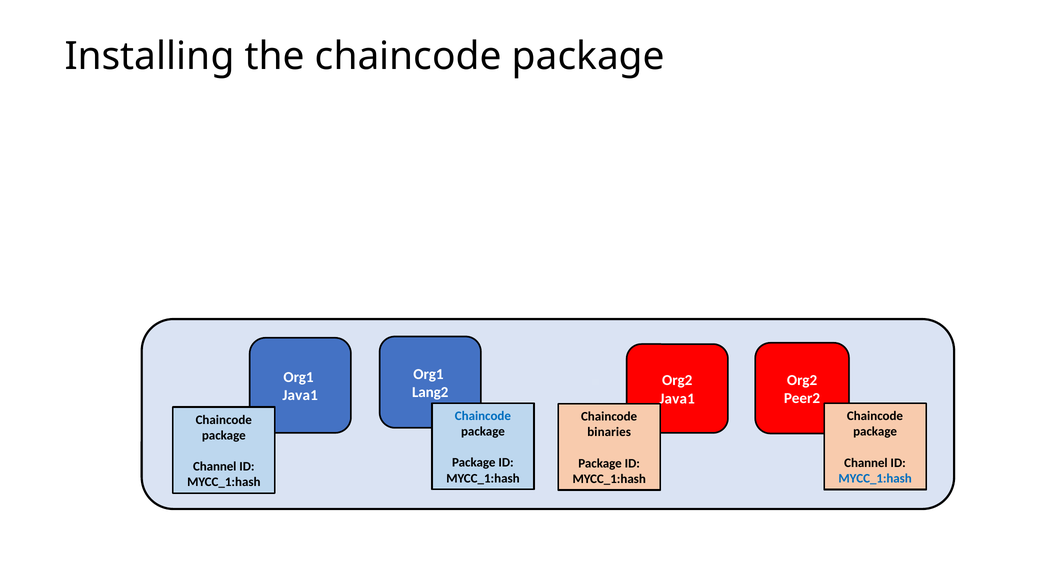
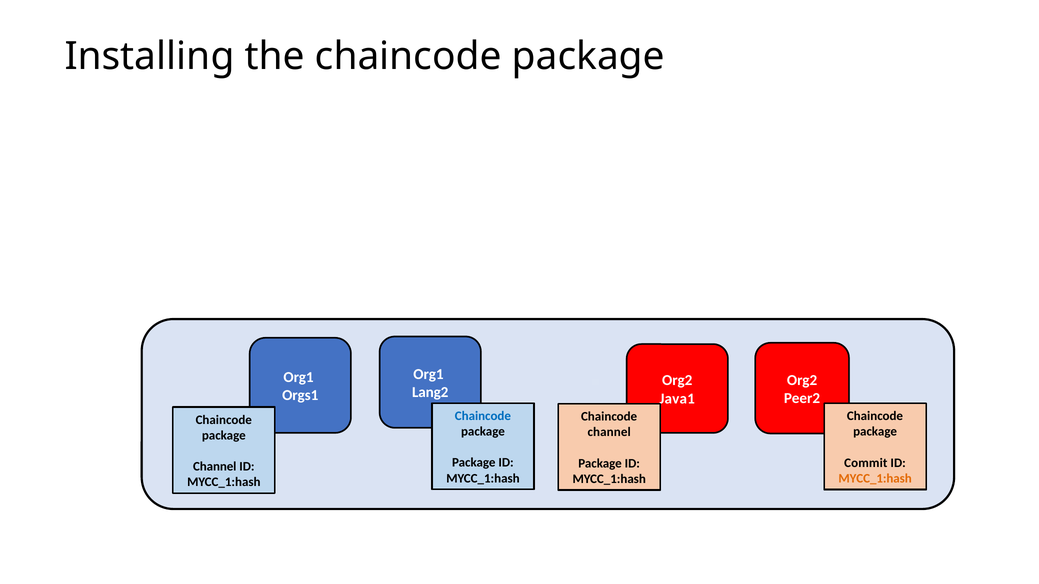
Java1 at (300, 396): Java1 -> Orgs1
binaries at (609, 432): binaries -> channel
Channel at (866, 463): Channel -> Commit
MYCC_1:hash at (875, 479) colour: blue -> orange
